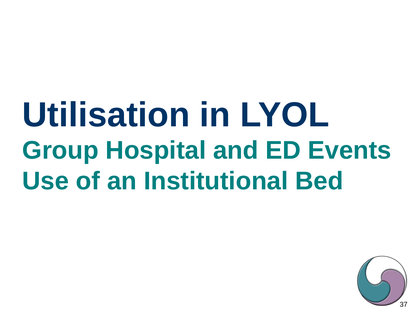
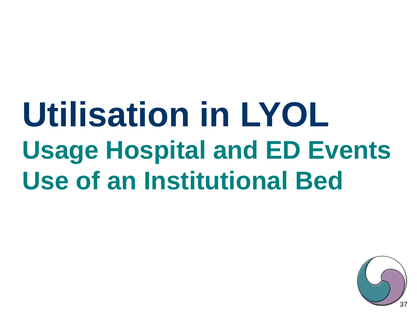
Group: Group -> Usage
